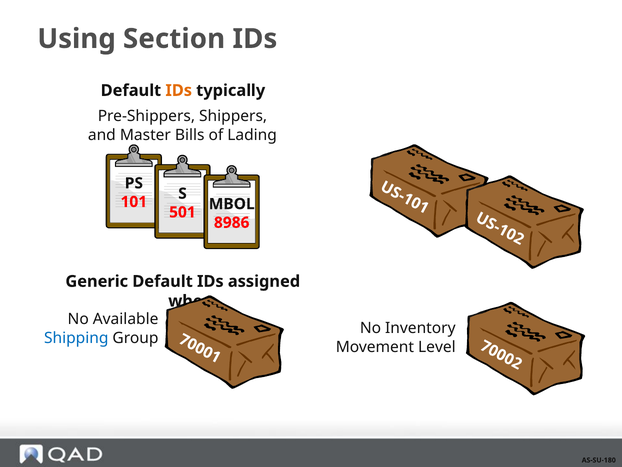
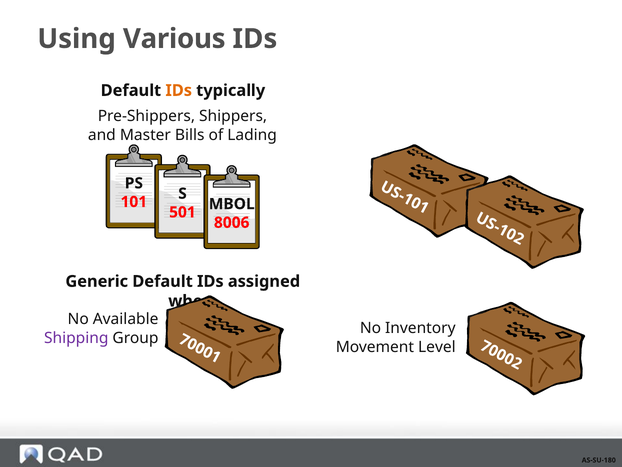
Section: Section -> Various
8986: 8986 -> 8006
Shipping colour: blue -> purple
